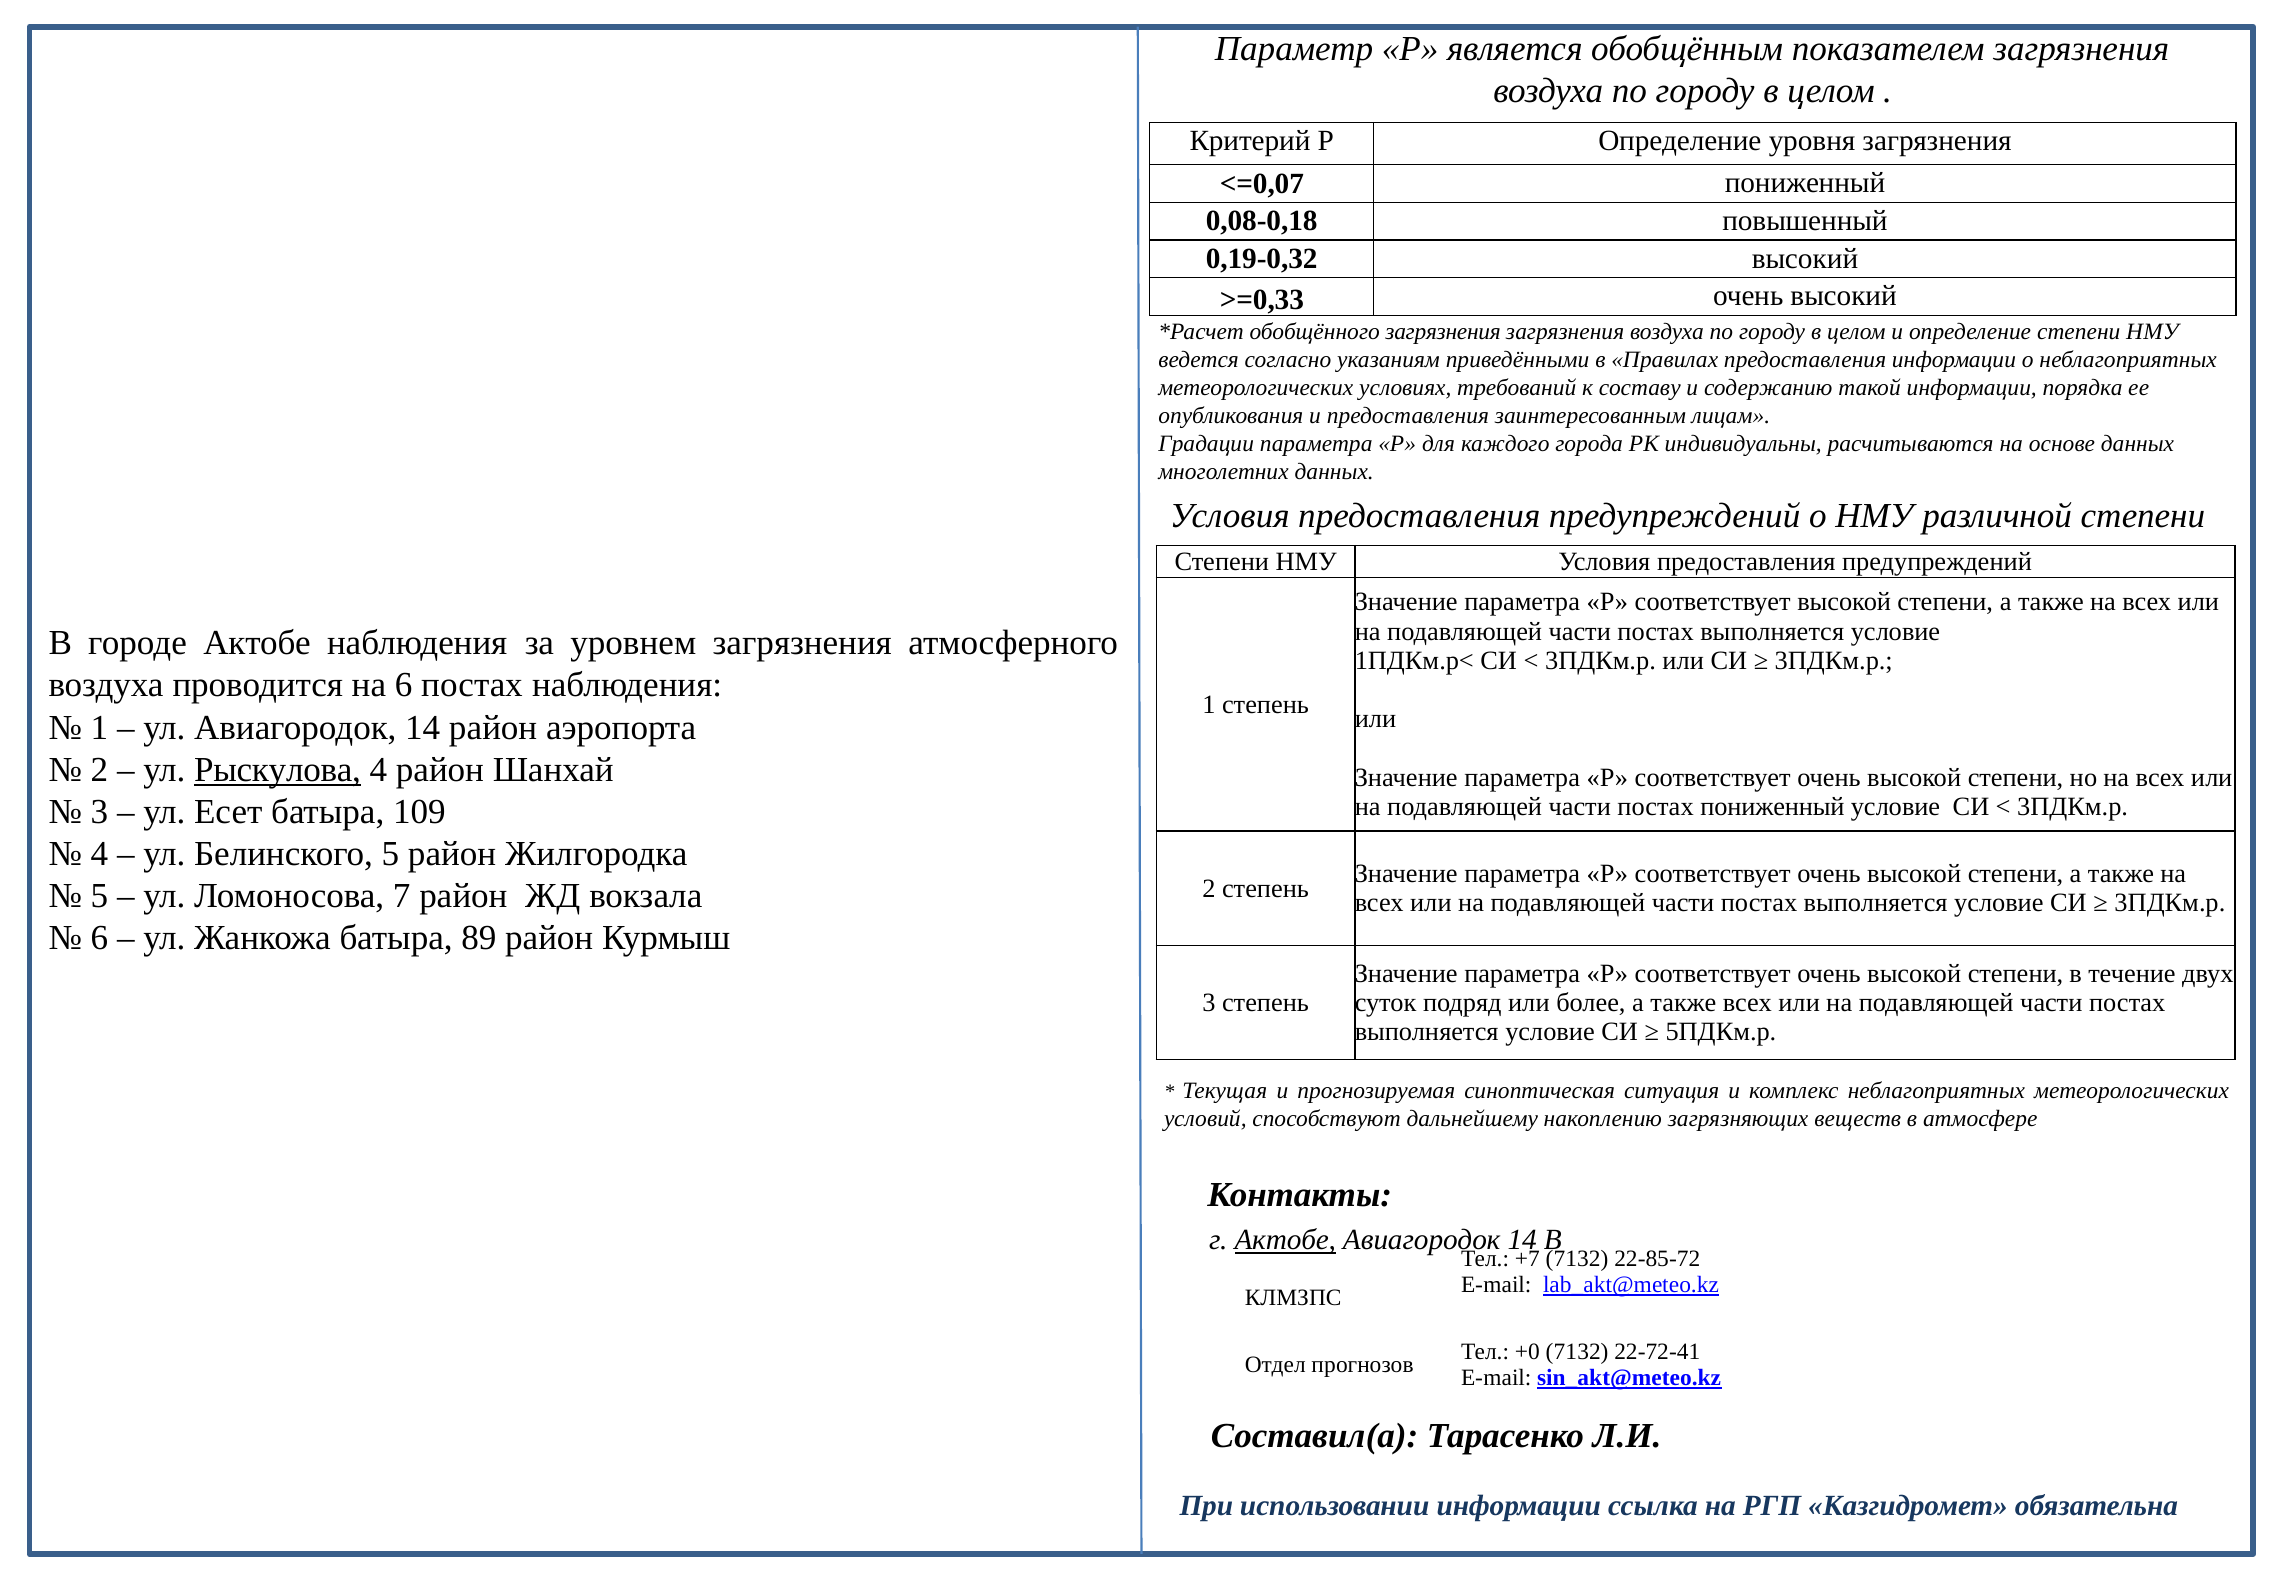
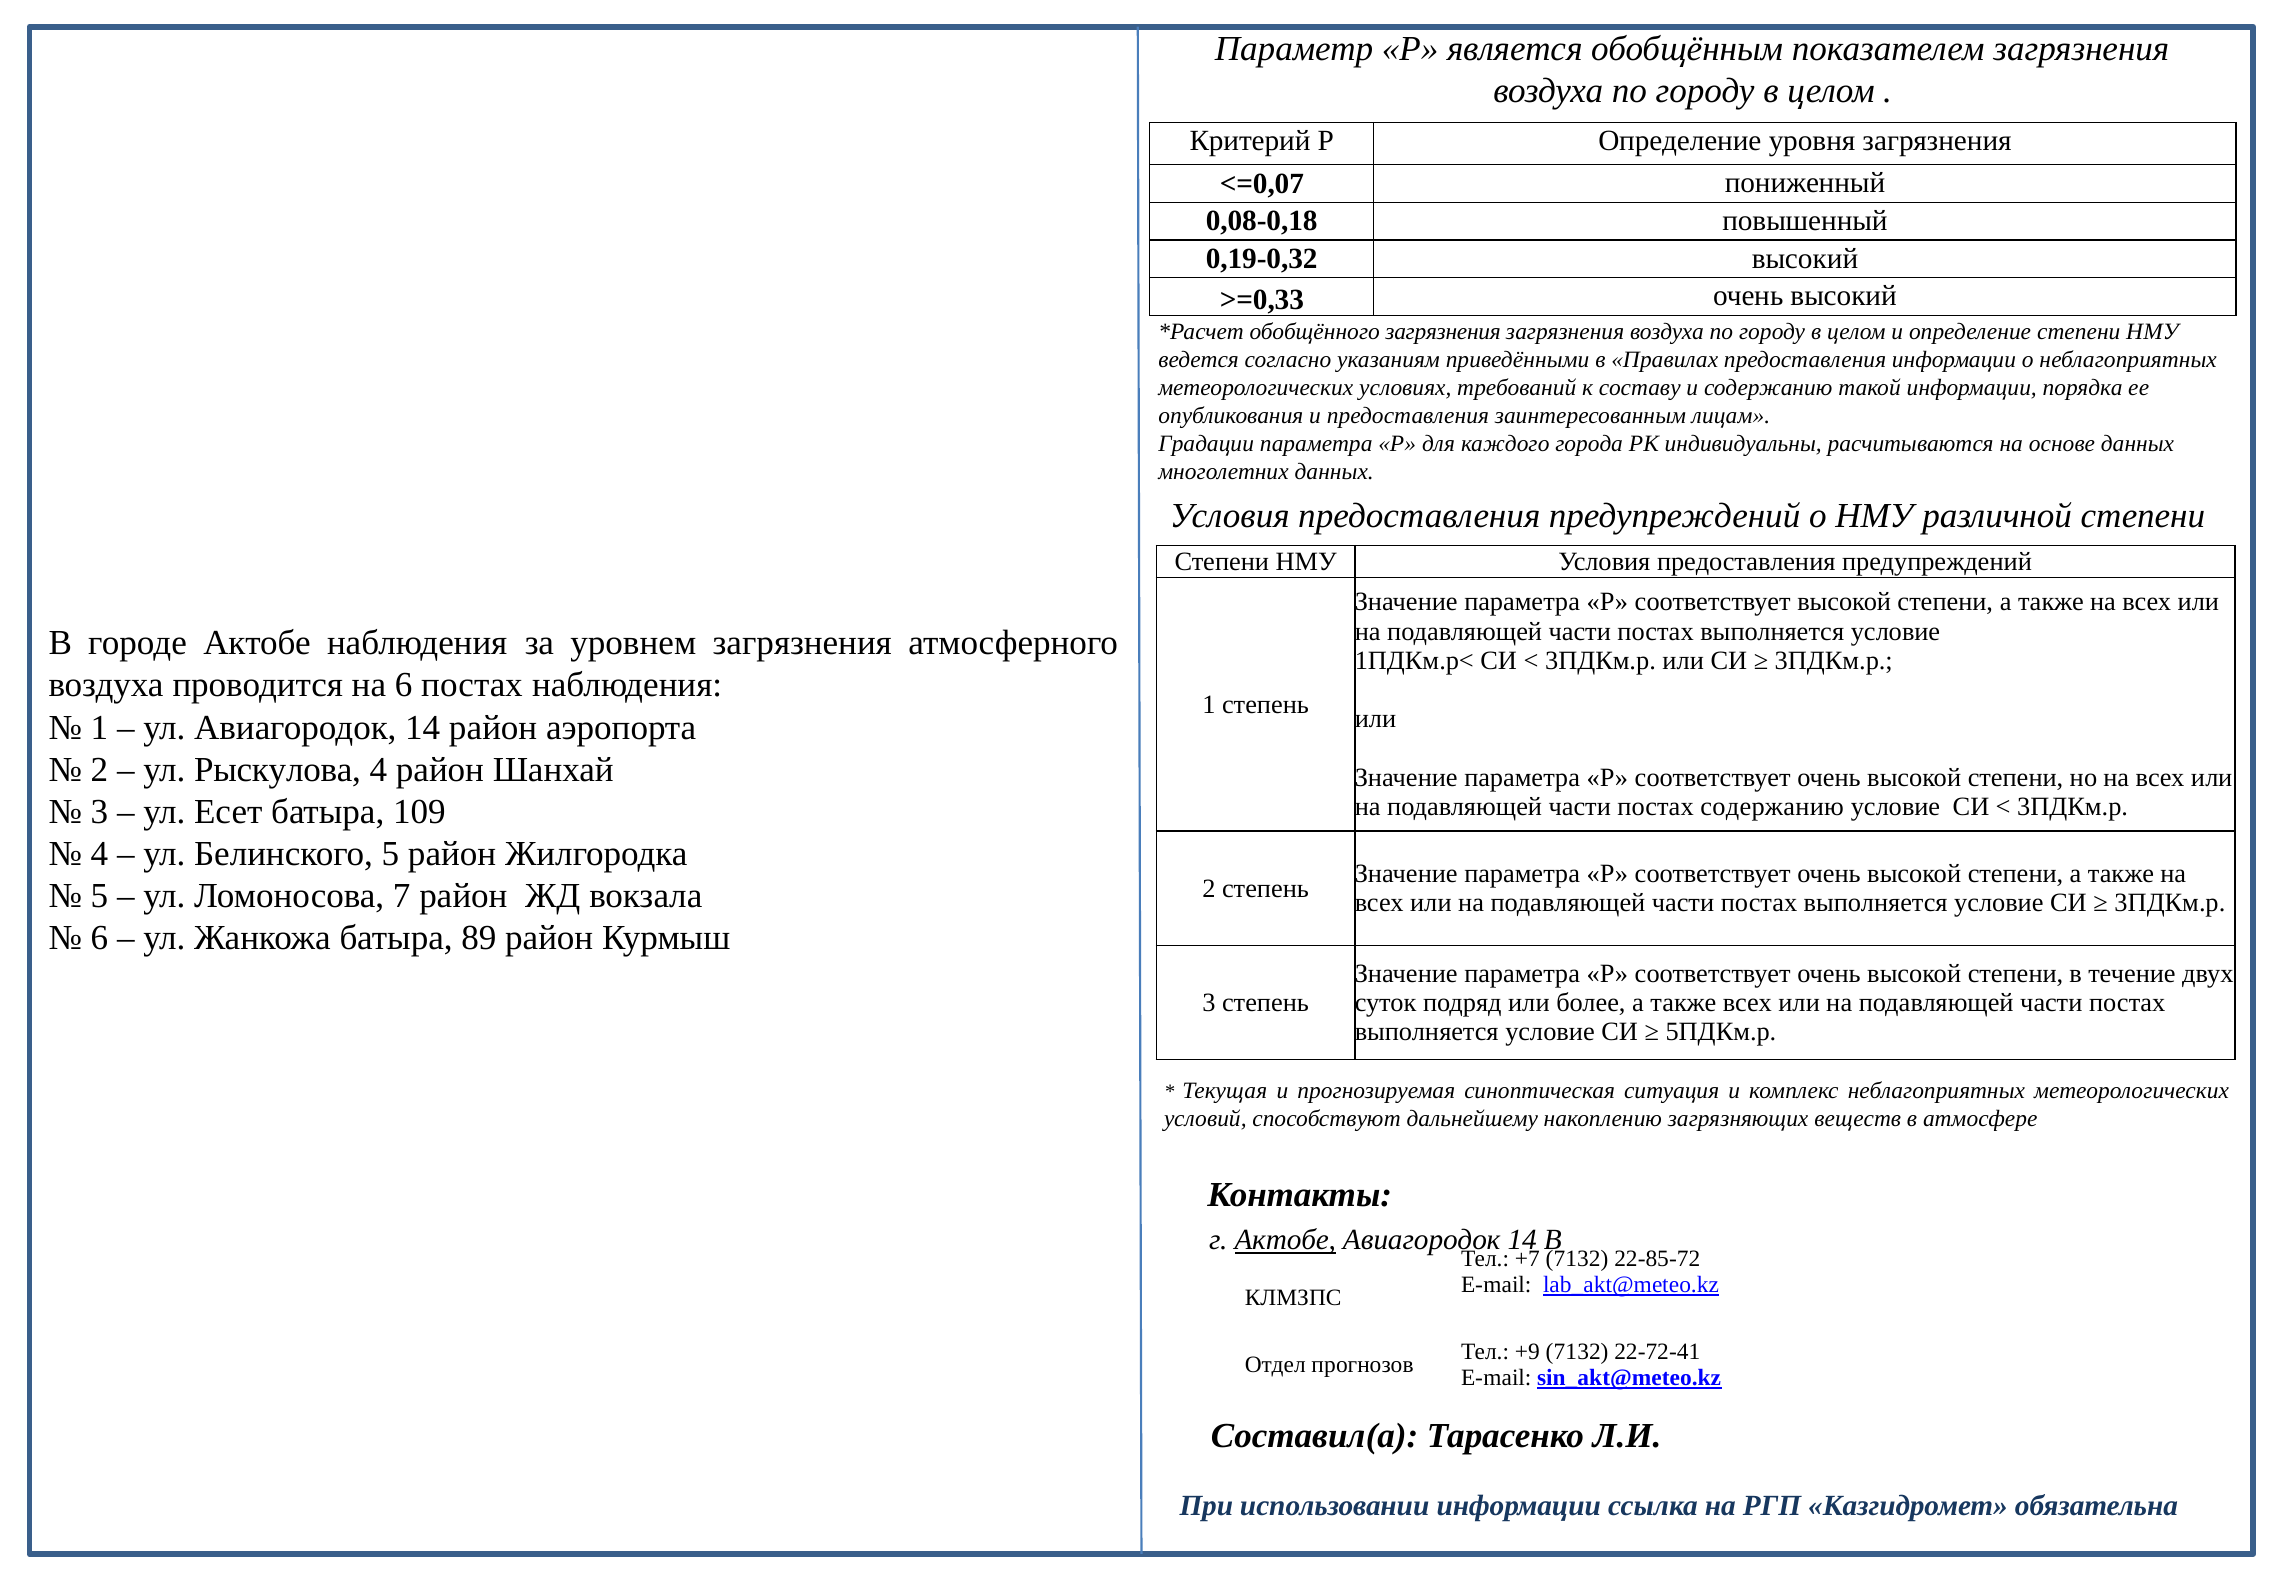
Рыскулова underline: present -> none
постах пониженный: пониженный -> содержанию
+0: +0 -> +9
